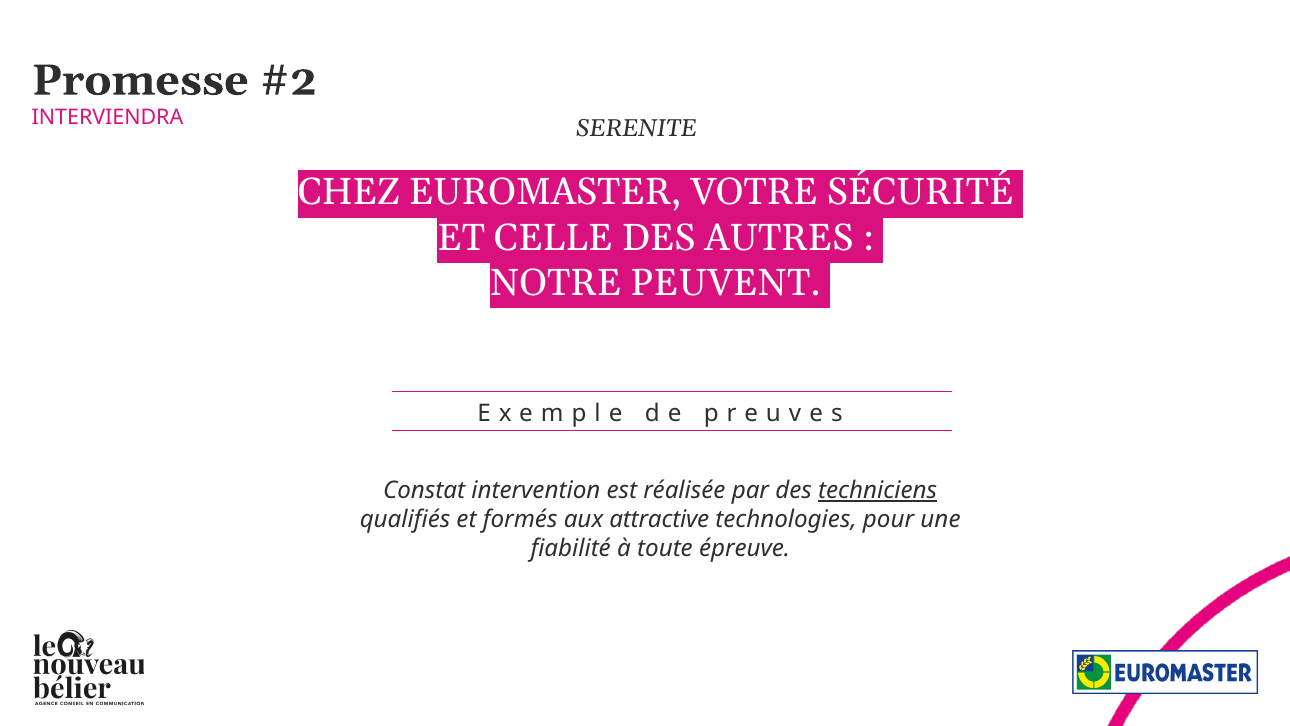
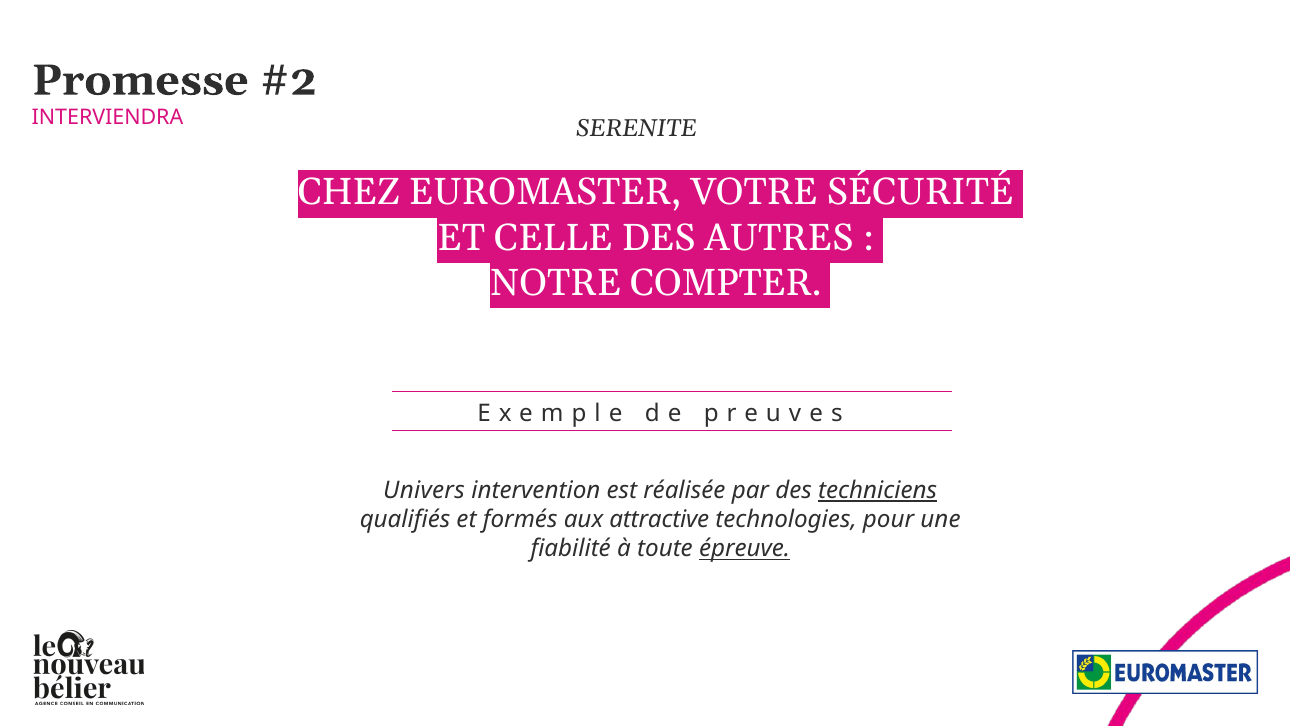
PEUVENT: PEUVENT -> COMPTER
Constat: Constat -> Univers
épreuve underline: none -> present
